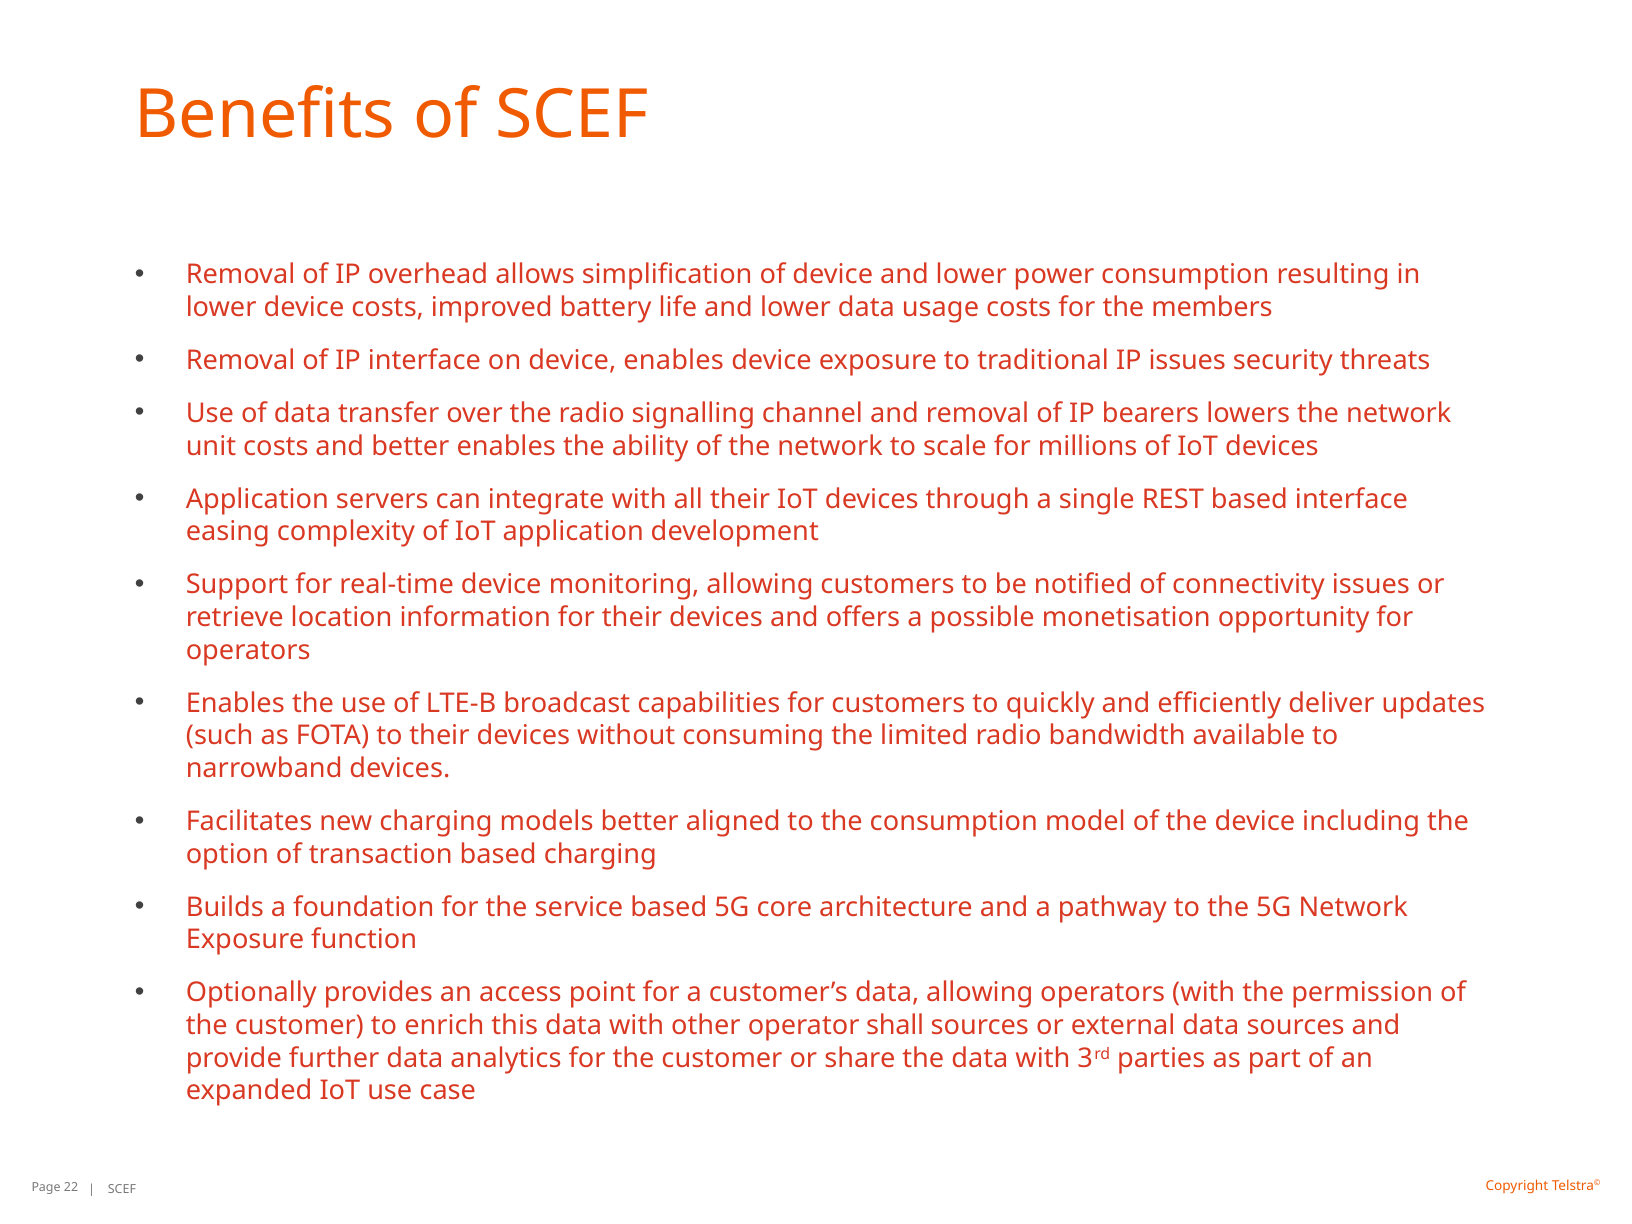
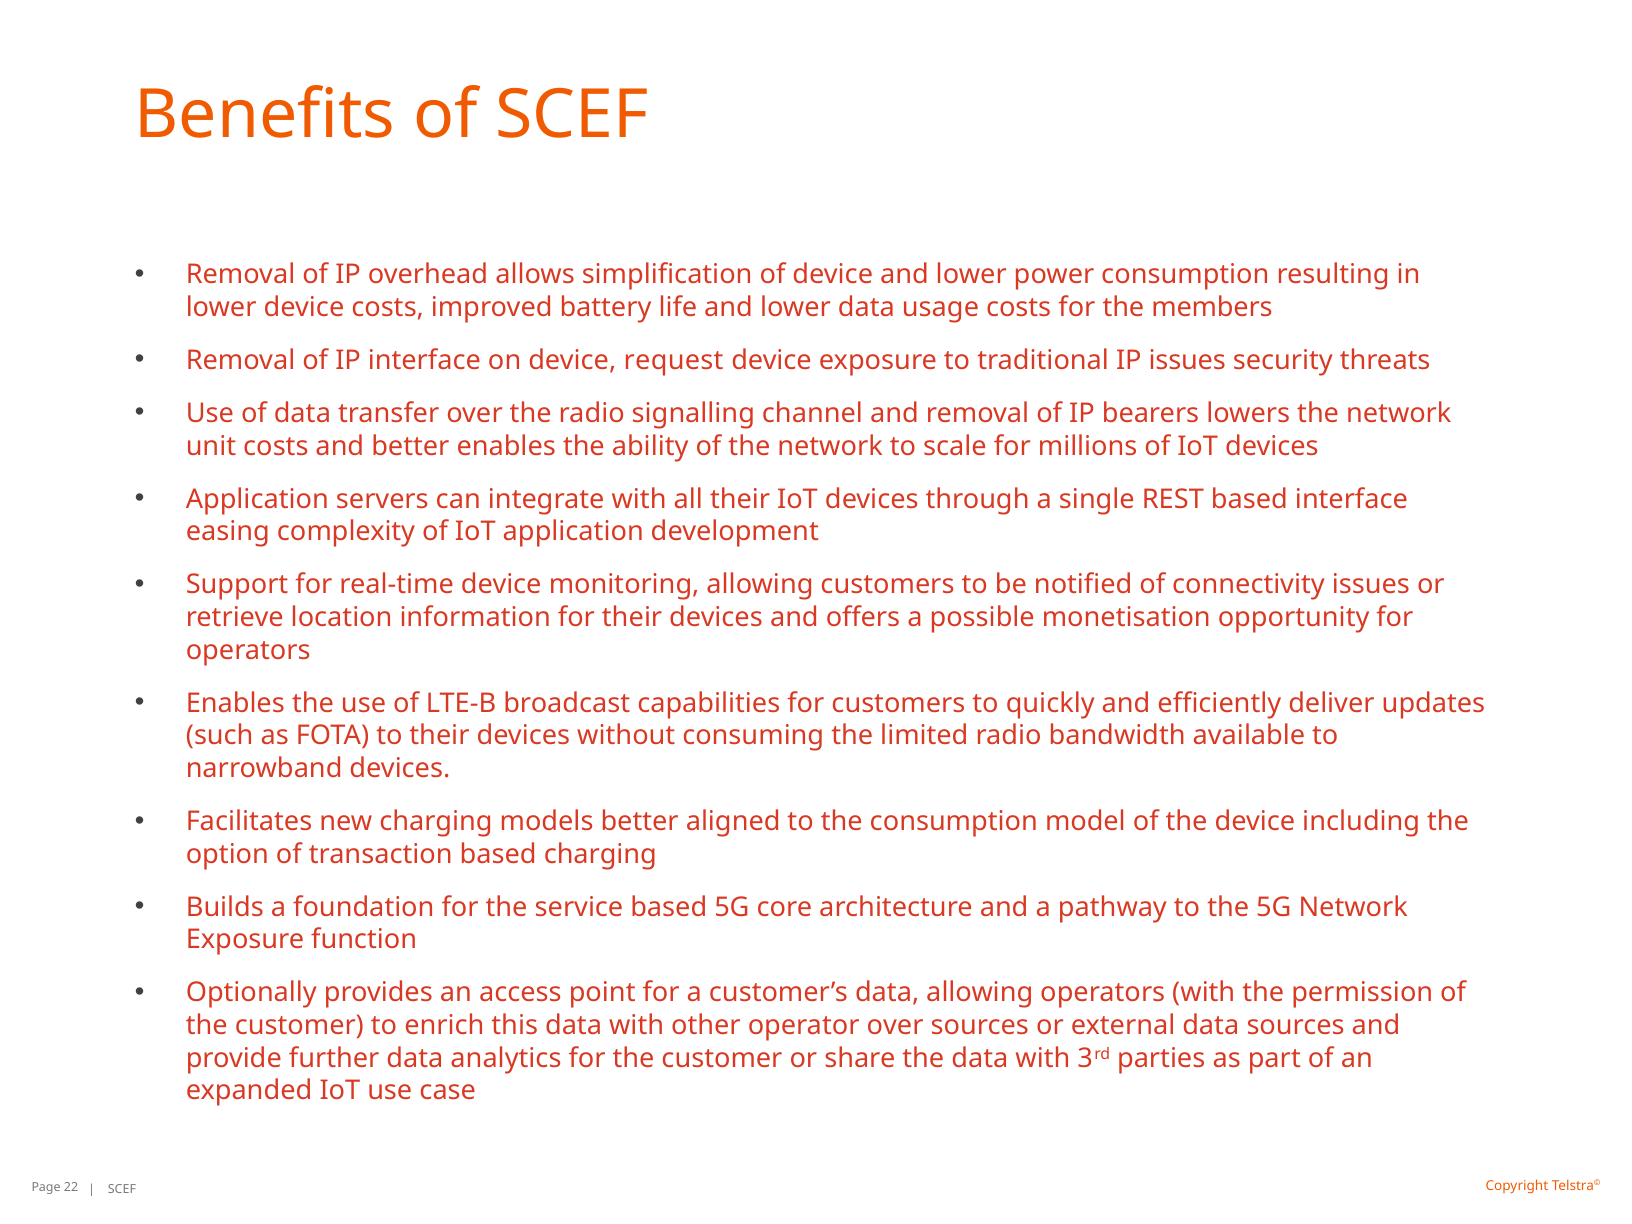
device enables: enables -> request
operator shall: shall -> over
